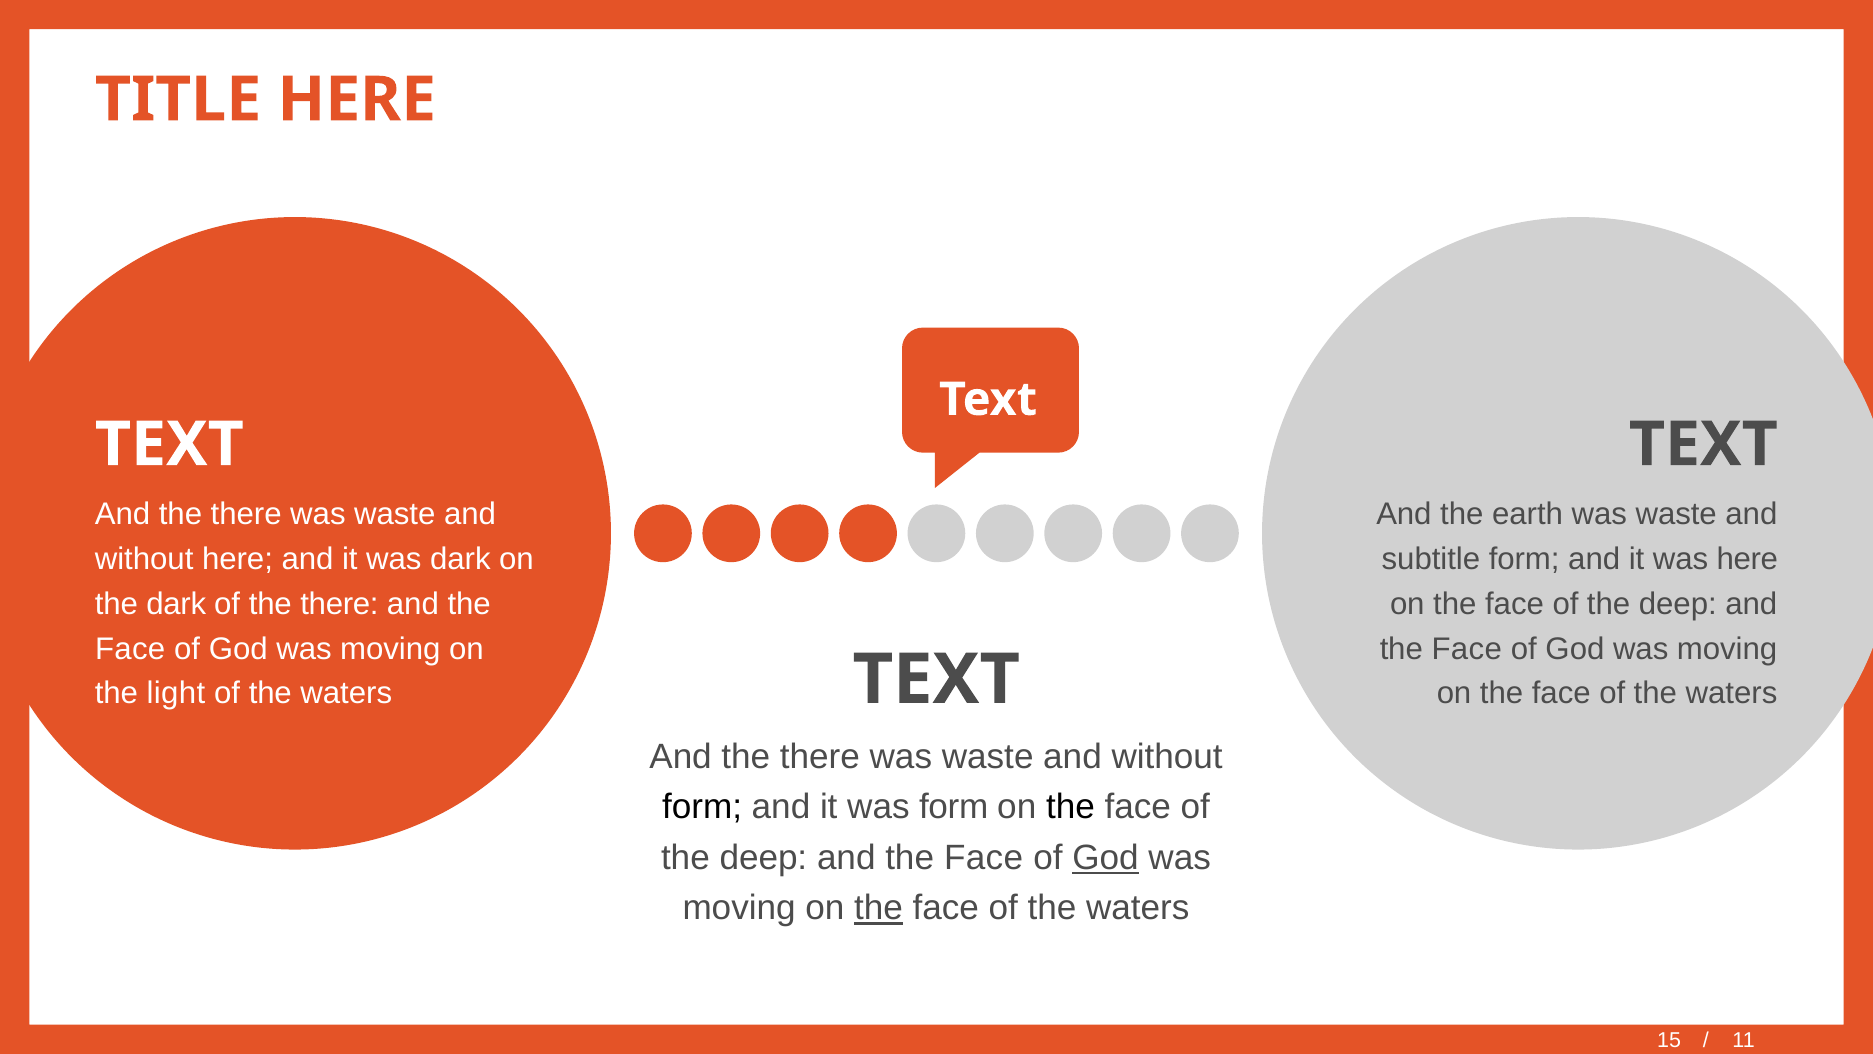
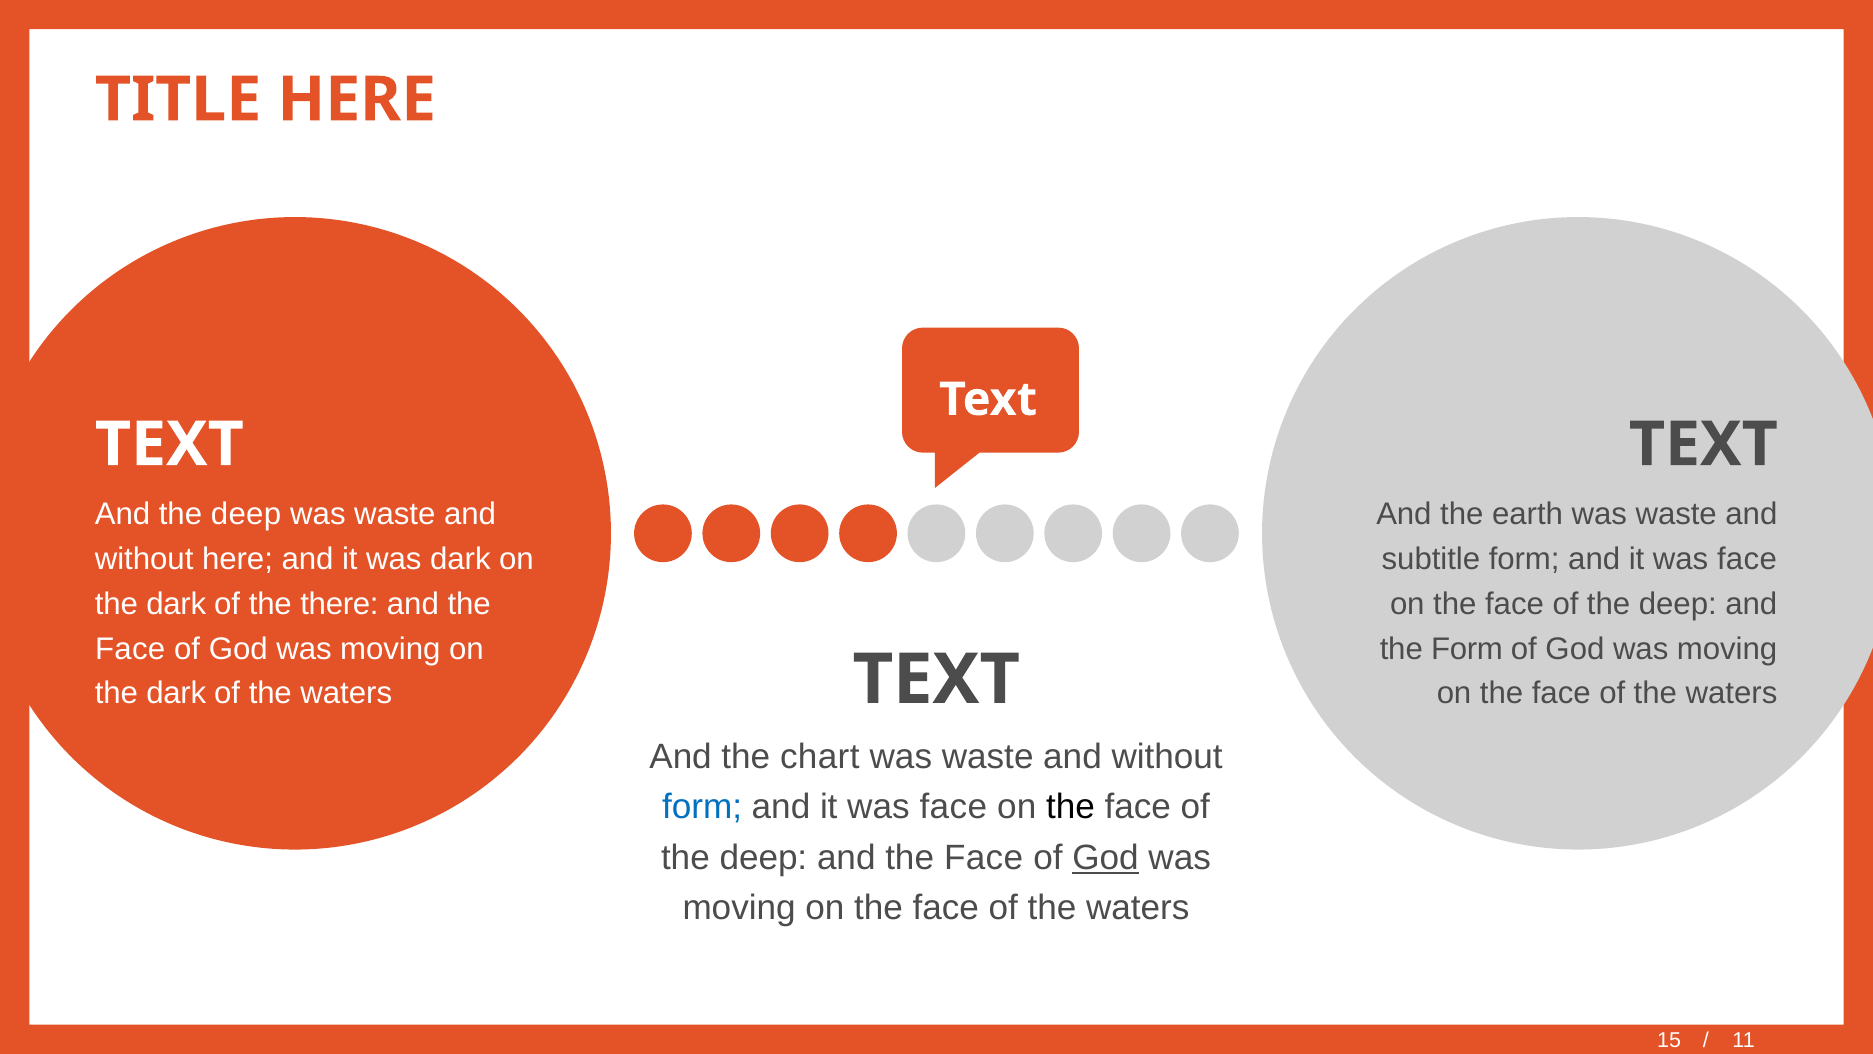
there at (246, 514): there -> deep
here at (1747, 559): here -> face
Face at (1467, 648): Face -> Form
light at (176, 693): light -> dark
there at (820, 756): there -> chart
form at (702, 807) colour: black -> blue
form at (954, 807): form -> face
the at (878, 908) underline: present -> none
